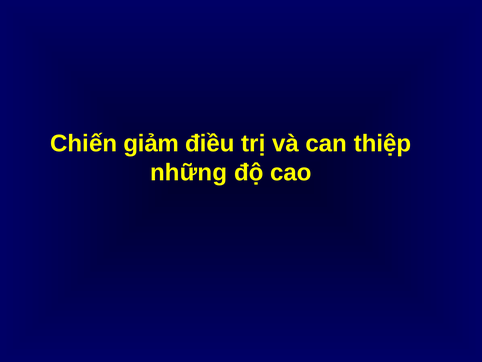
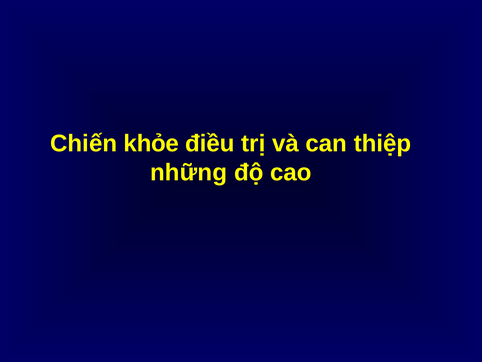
giảm: giảm -> khỏe
